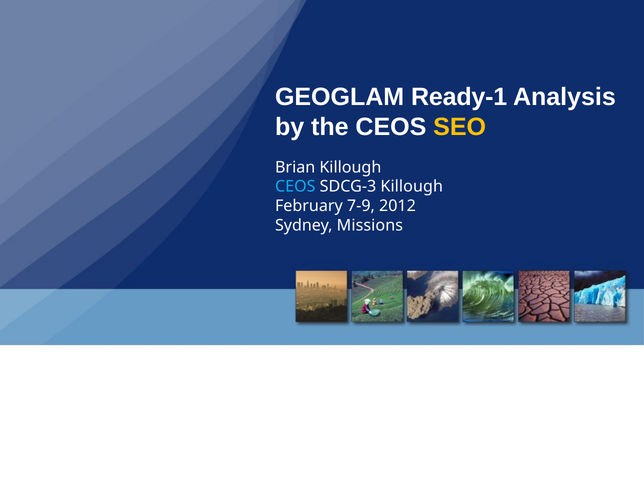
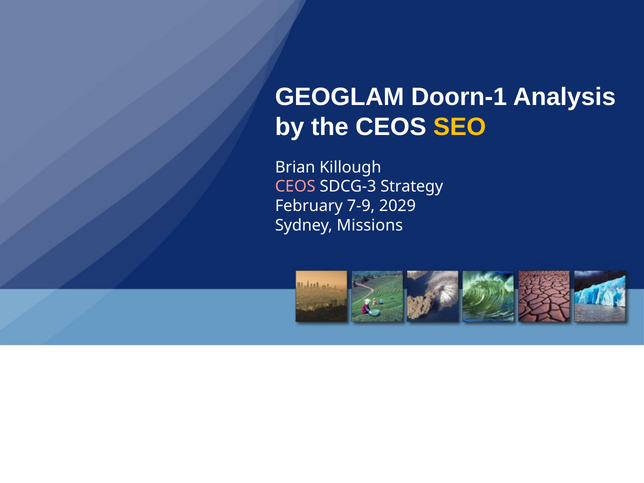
Ready-1: Ready-1 -> Doorn-1
CEOS at (295, 187) colour: light blue -> pink
SDCG-3 Killough: Killough -> Strategy
2012: 2012 -> 2029
